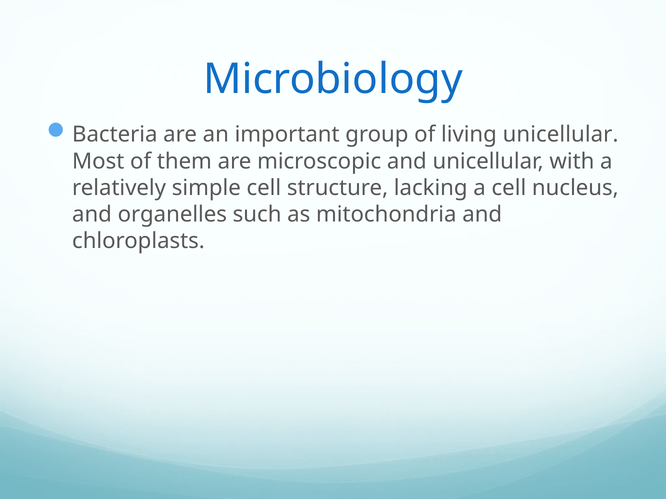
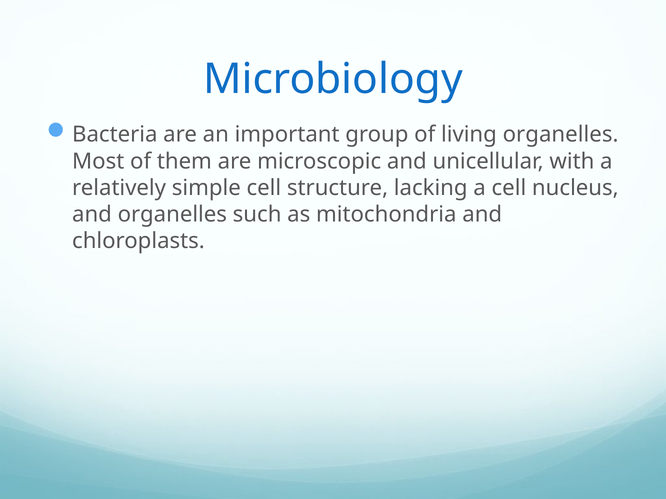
living unicellular: unicellular -> organelles
